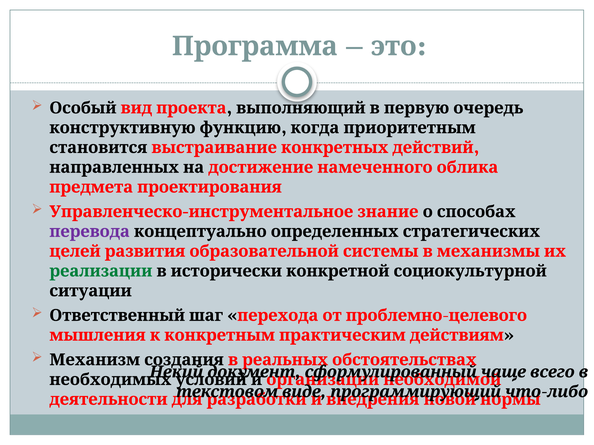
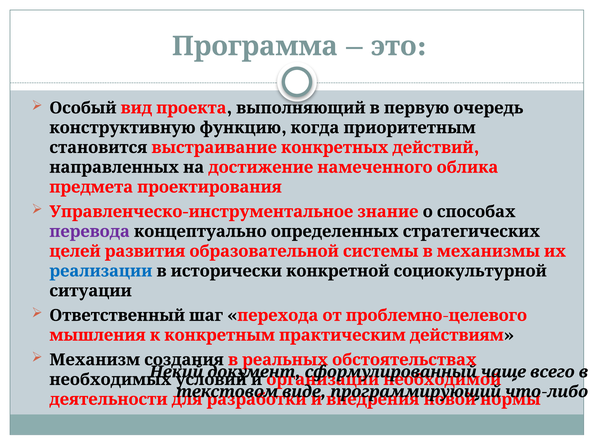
реализации colour: green -> blue
